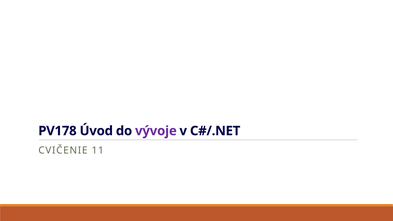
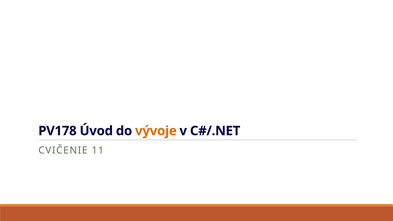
vývoje colour: purple -> orange
